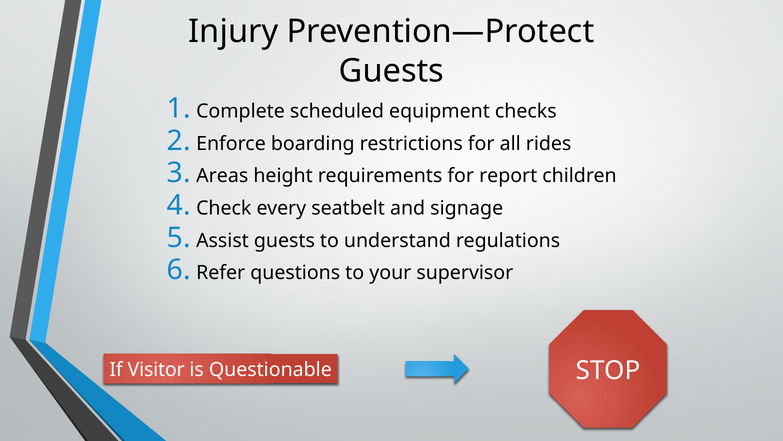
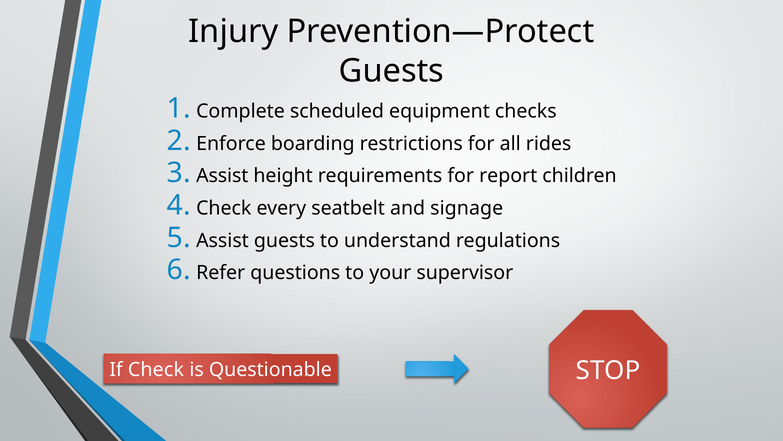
Areas at (222, 176): Areas -> Assist
If Visitor: Visitor -> Check
